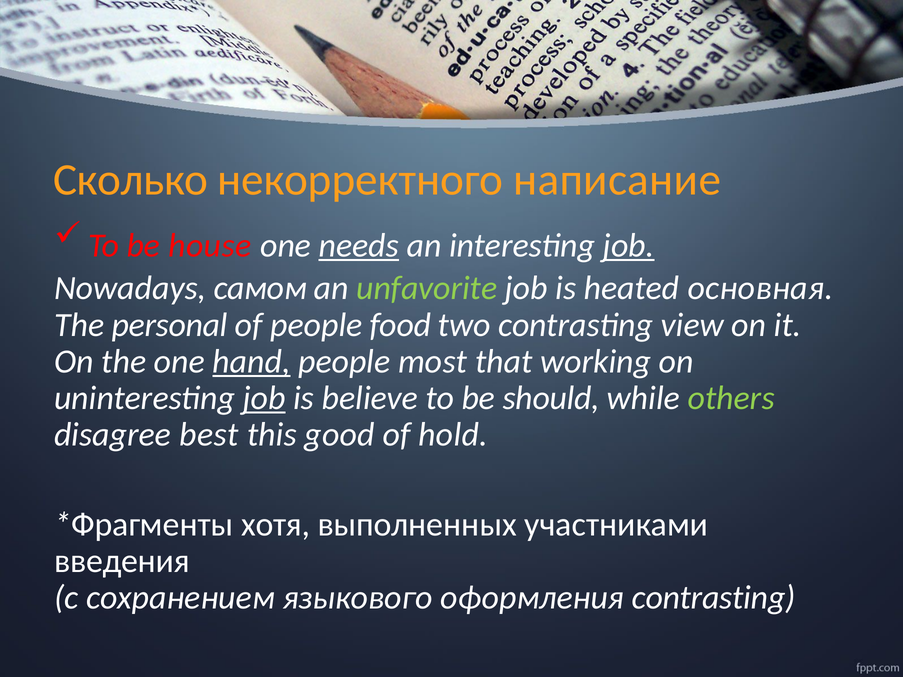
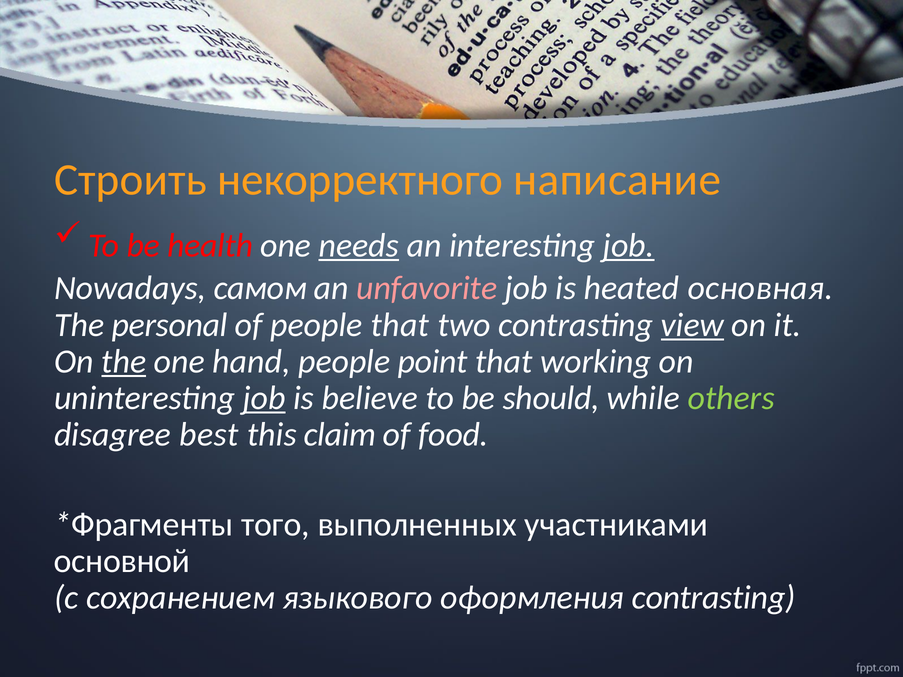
Сколько: Сколько -> Строить
house: house -> health
unfavorite colour: light green -> pink
people food: food -> that
view underline: none -> present
the at (124, 362) underline: none -> present
hand underline: present -> none
most: most -> point
good: good -> claim
hold: hold -> food
хотя: хотя -> того
введения: введения -> основной
